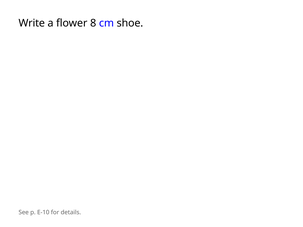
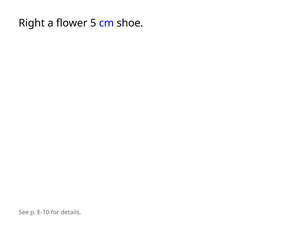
Write: Write -> Right
8: 8 -> 5
